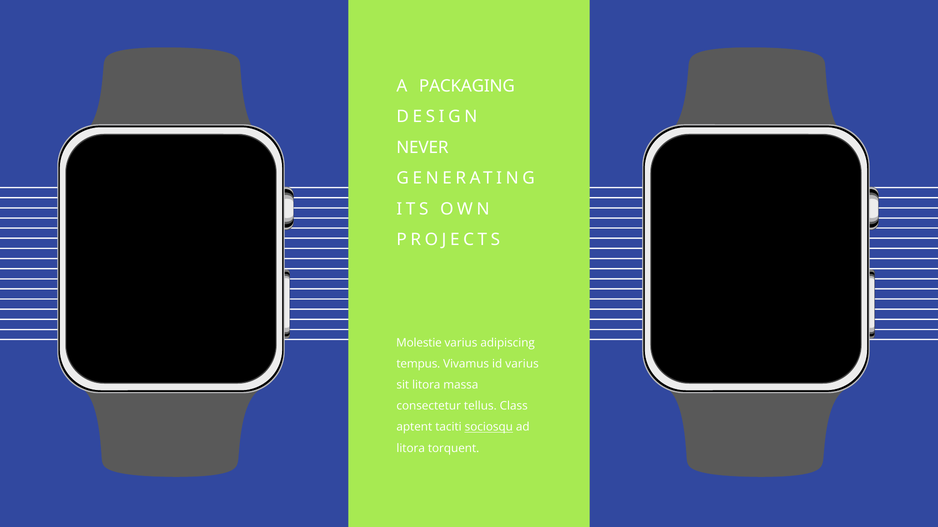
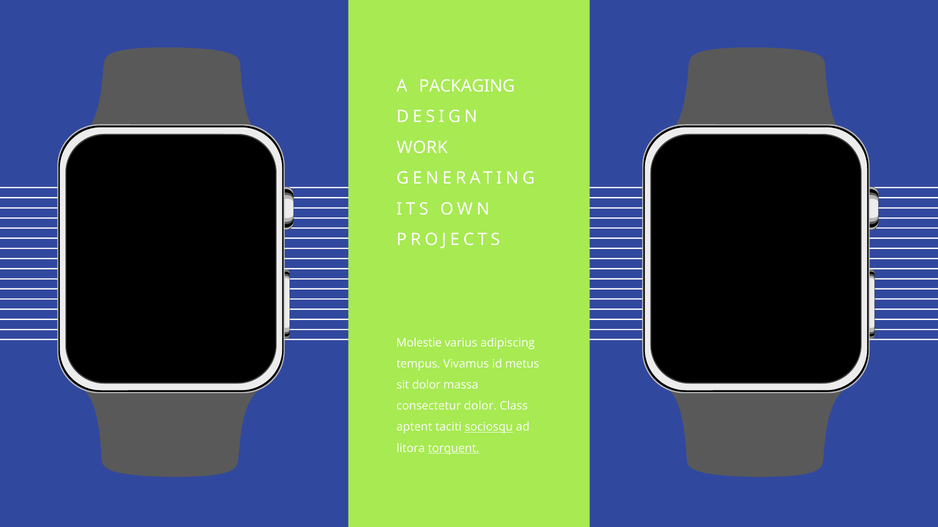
NEVER: NEVER -> WORK
id varius: varius -> metus
sit litora: litora -> dolor
consectetur tellus: tellus -> dolor
torquent underline: none -> present
